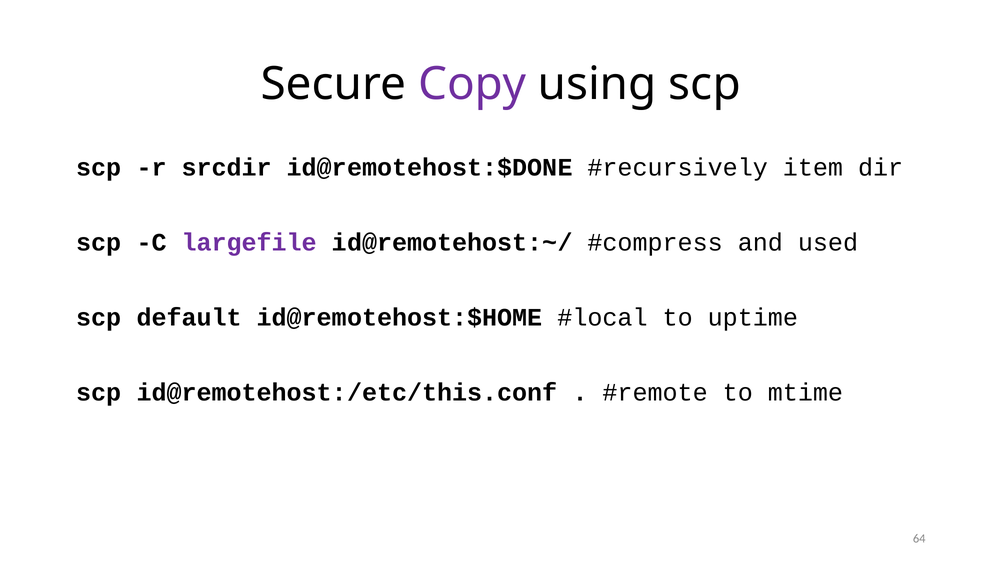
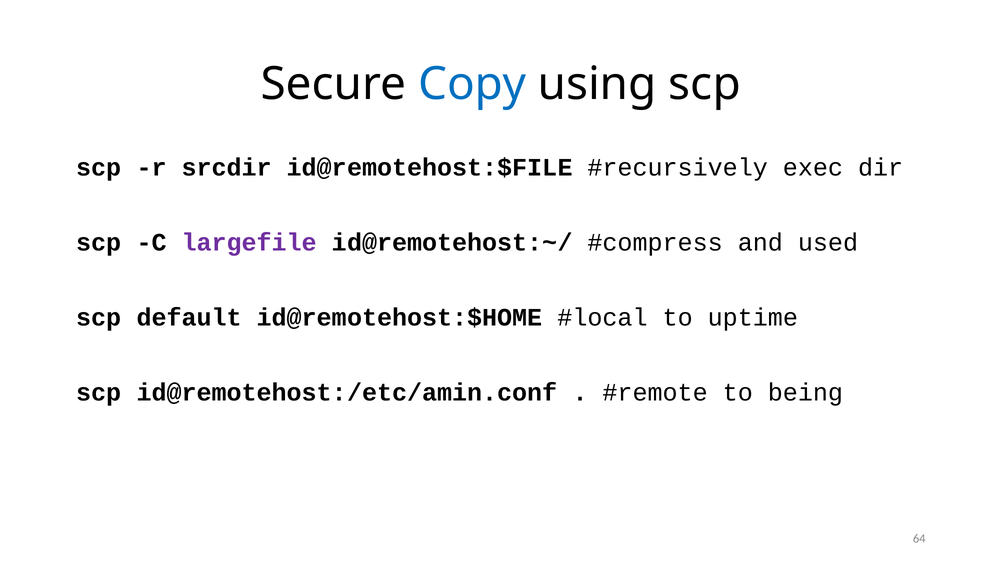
Copy colour: purple -> blue
id@remotehost:$DONE: id@remotehost:$DONE -> id@remotehost:$FILE
item: item -> exec
id@remotehost:/etc/this.conf: id@remotehost:/etc/this.conf -> id@remotehost:/etc/amin.conf
mtime: mtime -> being
